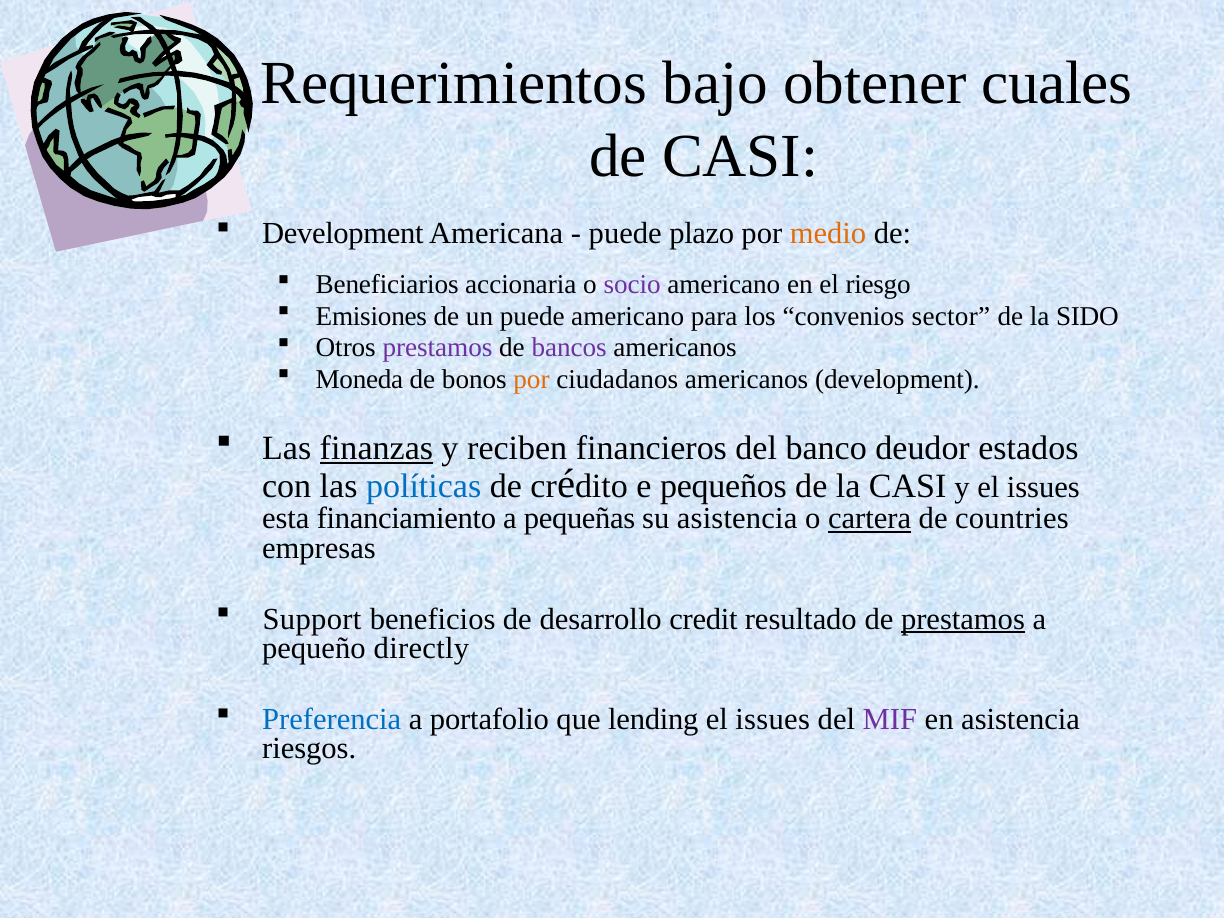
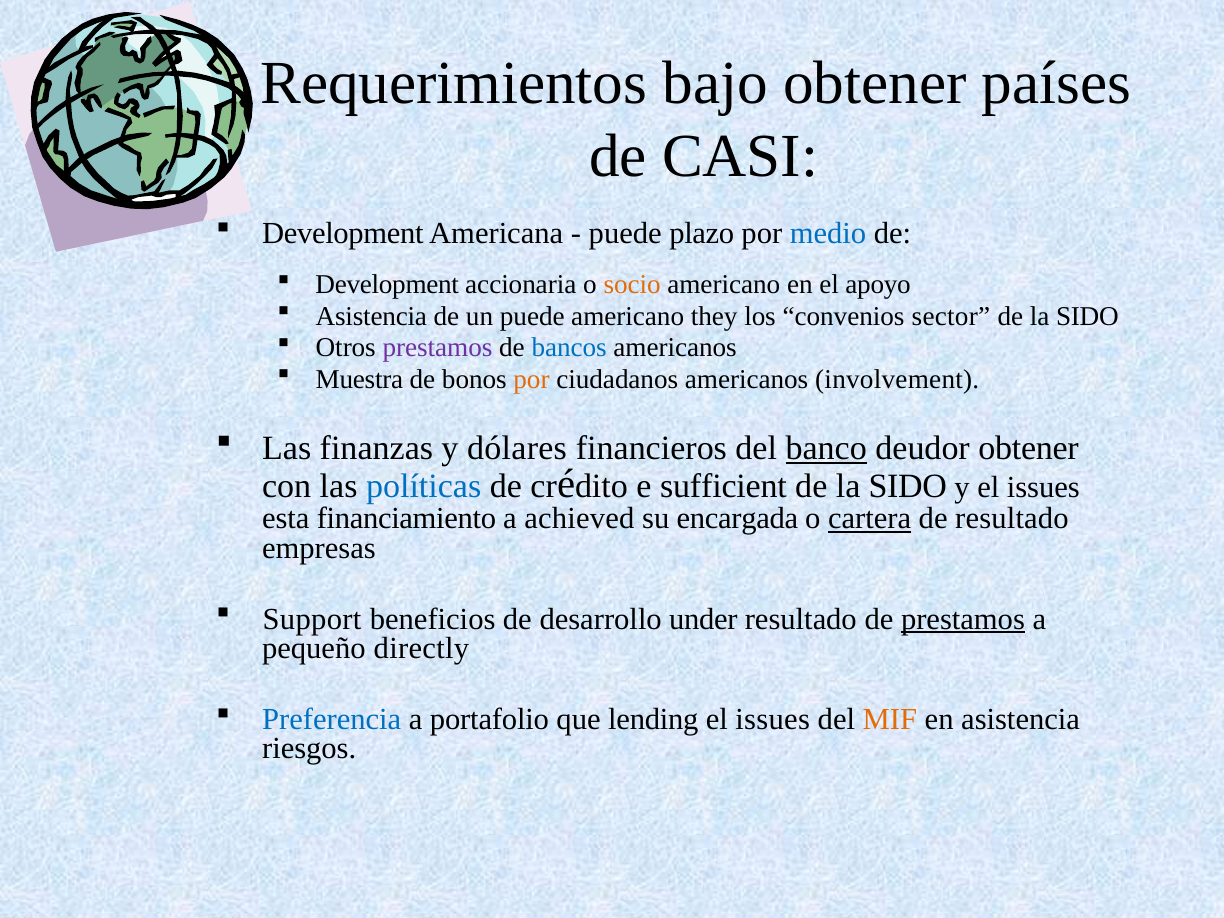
cuales: cuales -> países
medio colour: orange -> blue
Beneficiarios at (387, 285): Beneficiarios -> Development
socio colour: purple -> orange
riesgo: riesgo -> apoyo
Emisiones at (371, 316): Emisiones -> Asistencia
para: para -> they
bancos colour: purple -> blue
Moneda: Moneda -> Muestra
americanos development: development -> involvement
finanzas underline: present -> none
reciben: reciben -> dólares
banco underline: none -> present
deudor estados: estados -> obtener
pequeños: pequeños -> sufficient
CASI at (908, 486): CASI -> SIDO
pequeñas: pequeñas -> achieved
su asistencia: asistencia -> encargada
de countries: countries -> resultado
credit: credit -> under
MIF colour: purple -> orange
